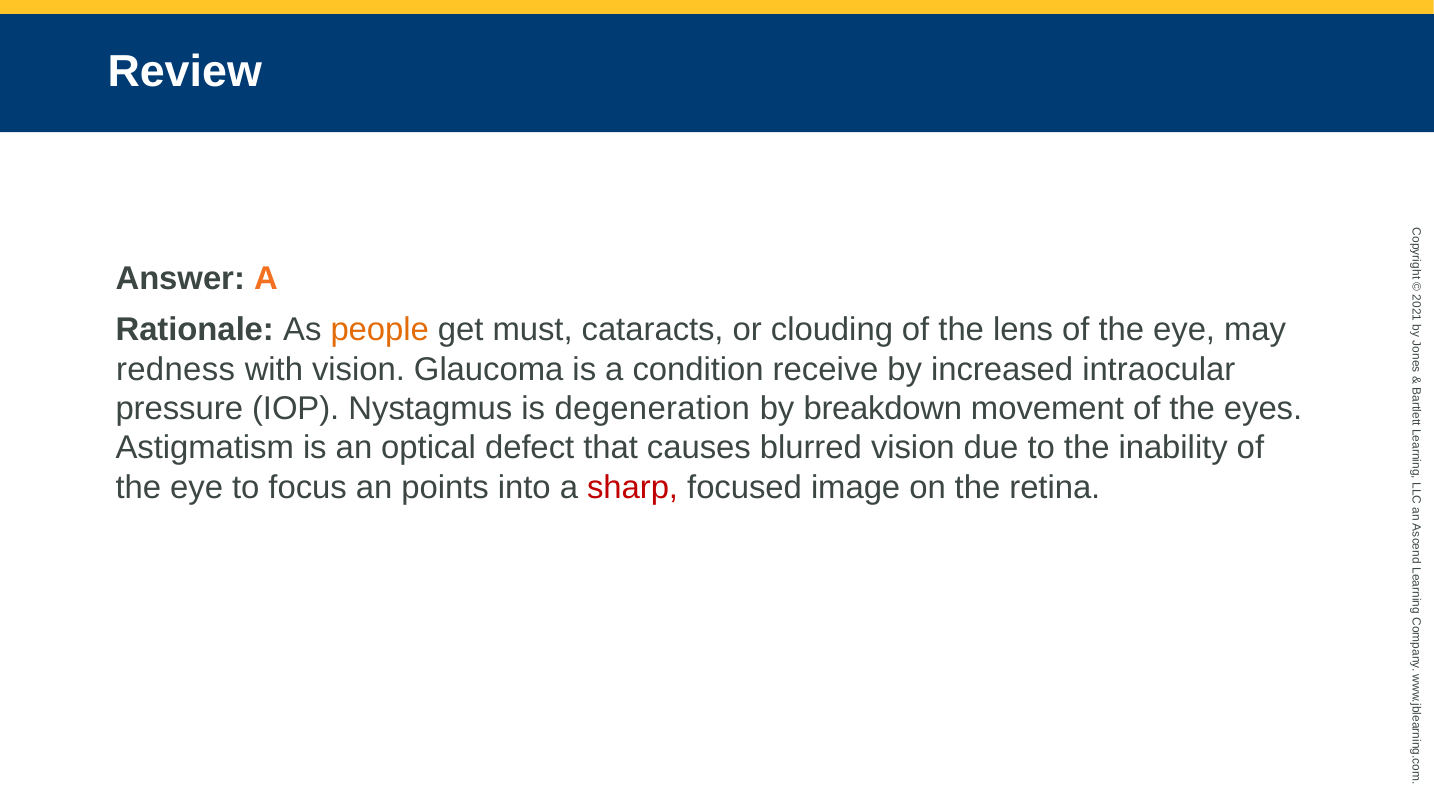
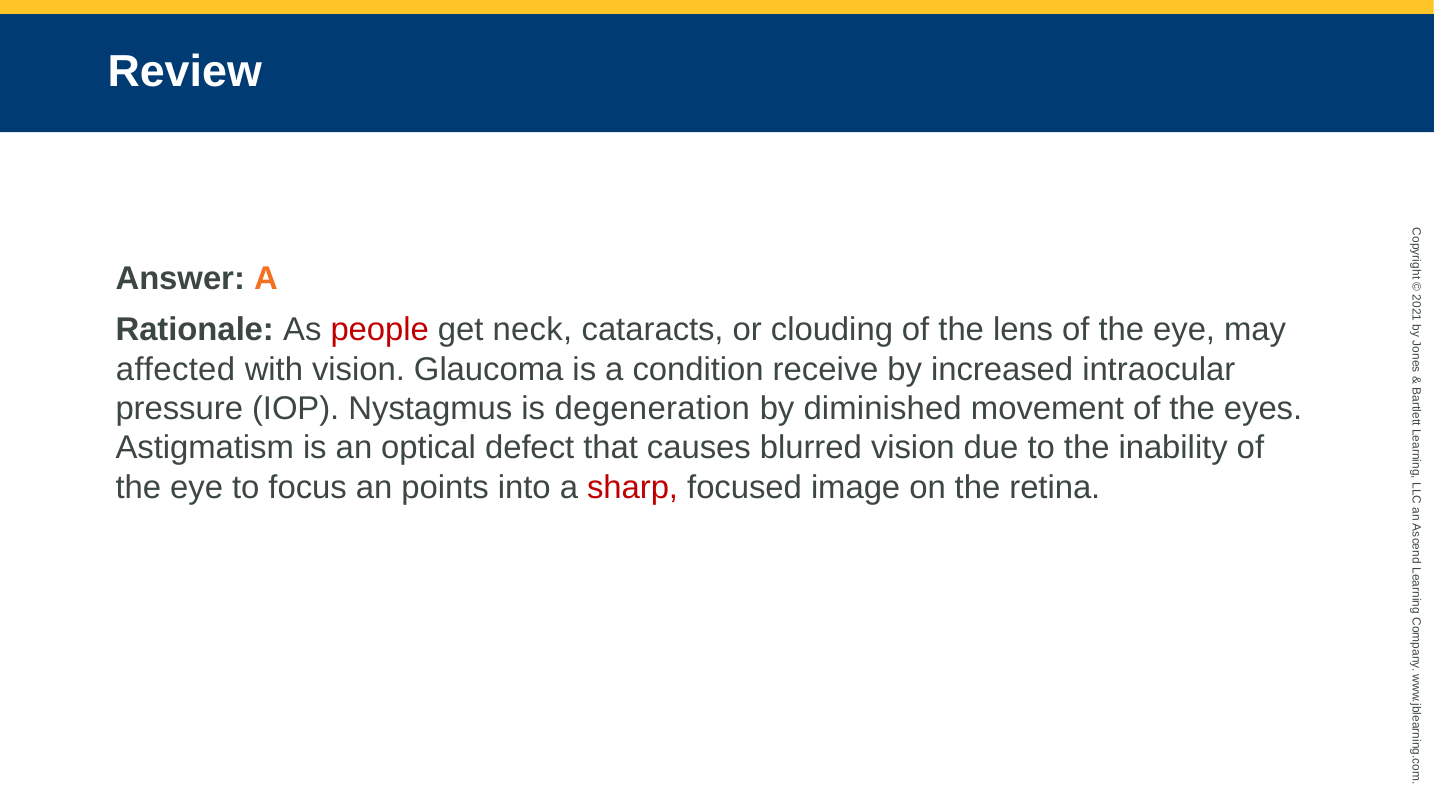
people colour: orange -> red
must: must -> neck
redness: redness -> affected
breakdown: breakdown -> diminished
